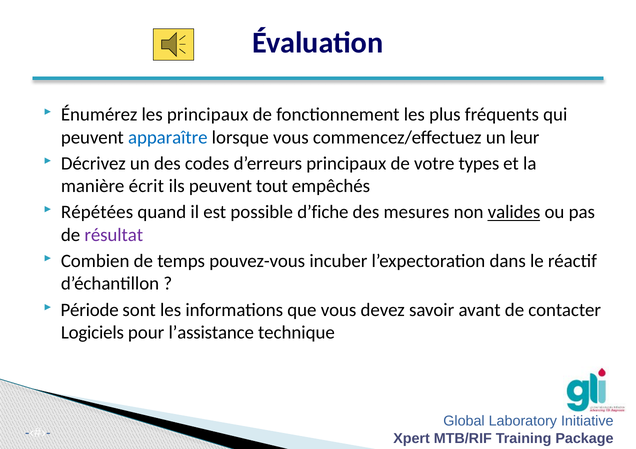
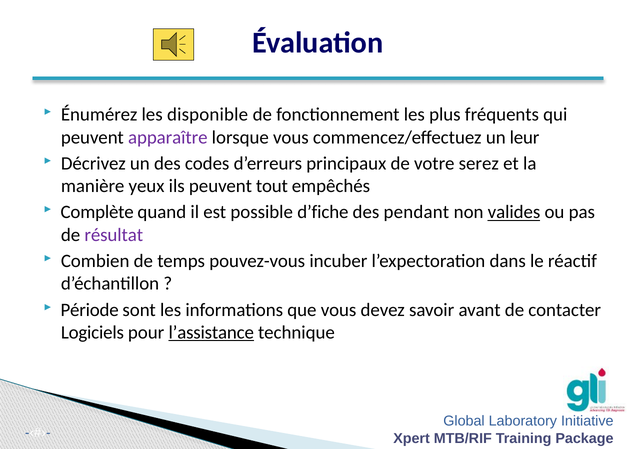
les principaux: principaux -> disponible
apparaître colour: blue -> purple
types: types -> serez
écrit: écrit -> yeux
Répétées: Répétées -> Complète
mesures: mesures -> pendant
l’assistance underline: none -> present
